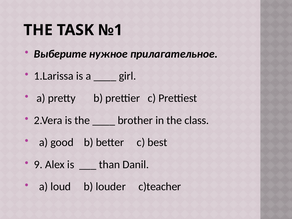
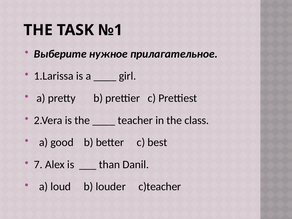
brother: brother -> teacher
9: 9 -> 7
